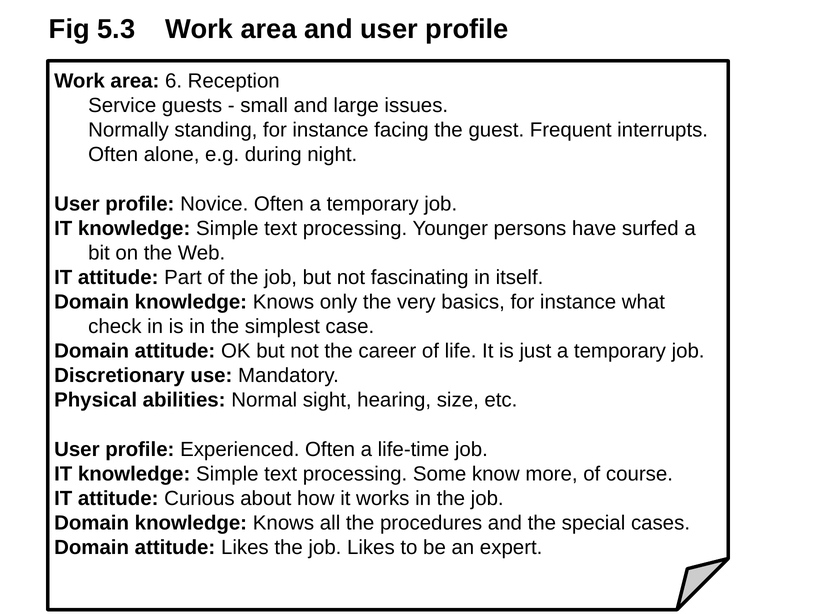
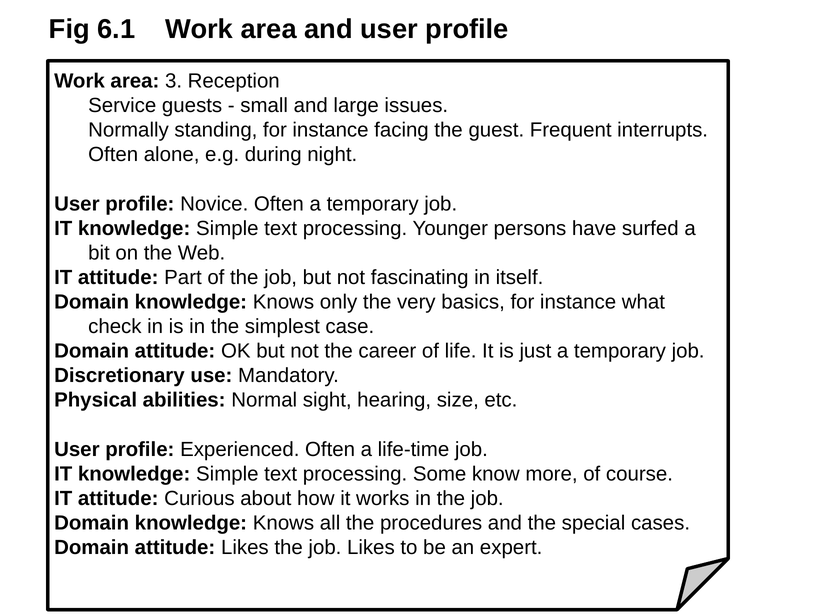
5.3: 5.3 -> 6.1
6: 6 -> 3
